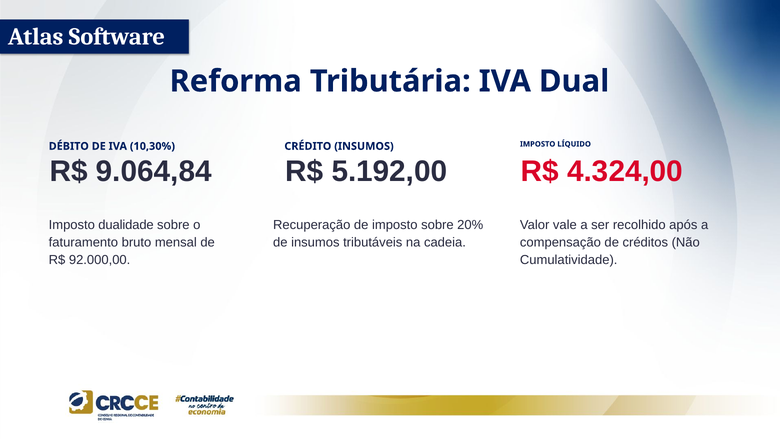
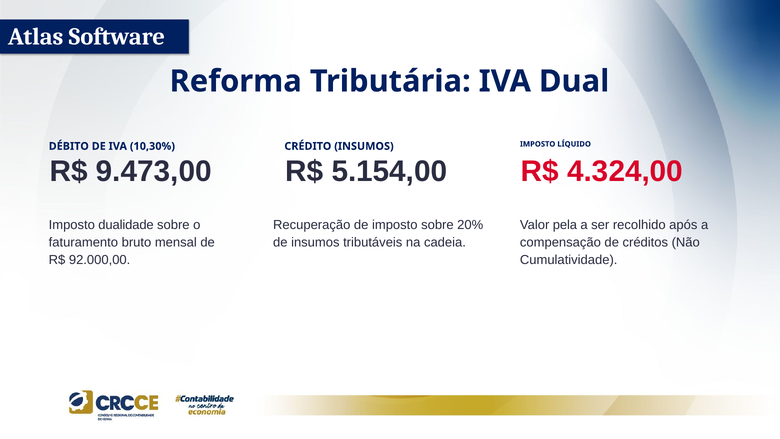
9.064,84: 9.064,84 -> 9.473,00
5.192,00: 5.192,00 -> 5.154,00
vale: vale -> pela
